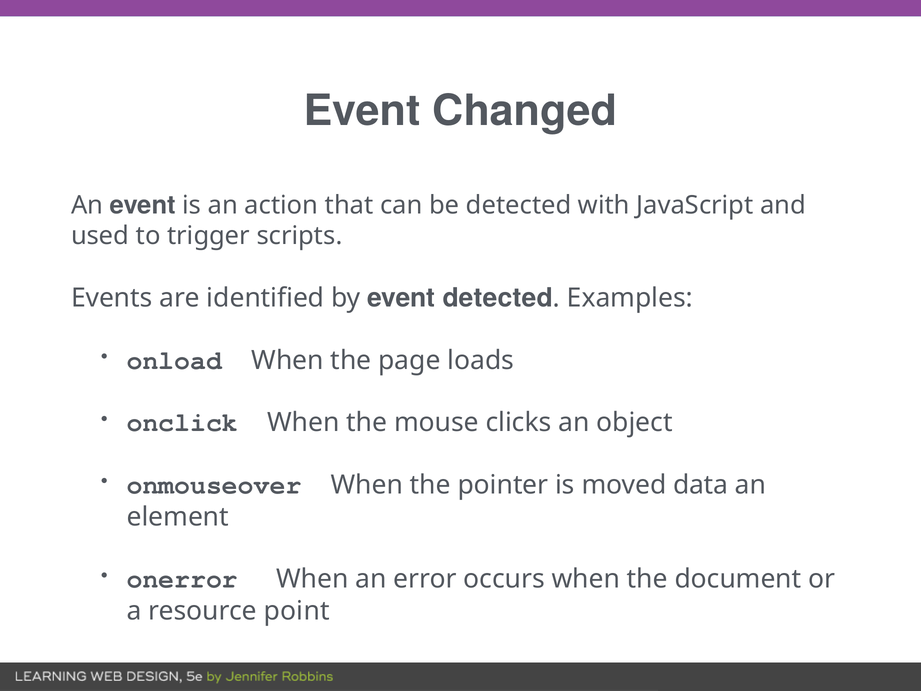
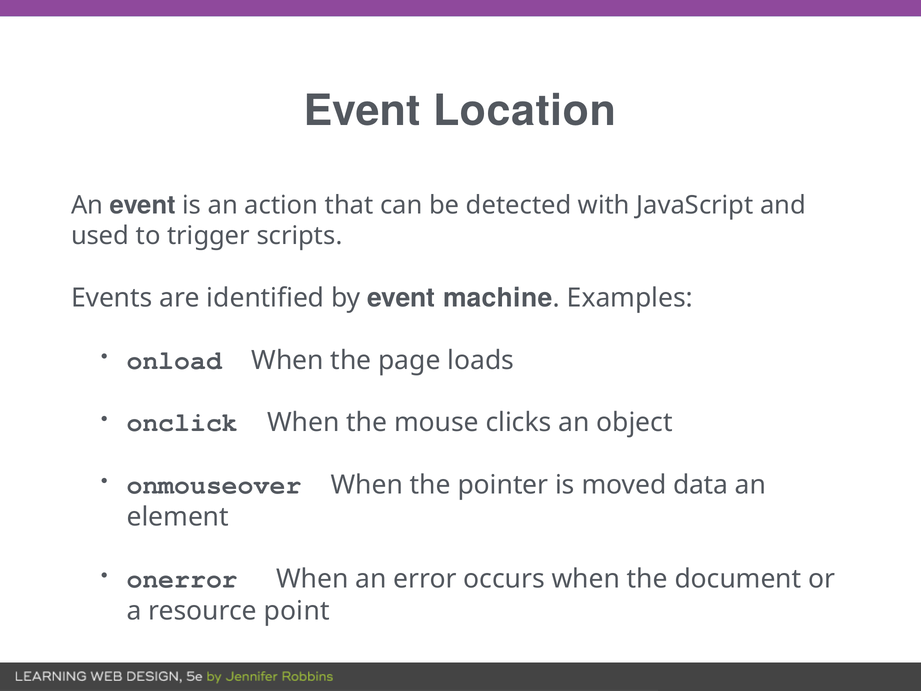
Changed: Changed -> Location
event detected: detected -> machine
